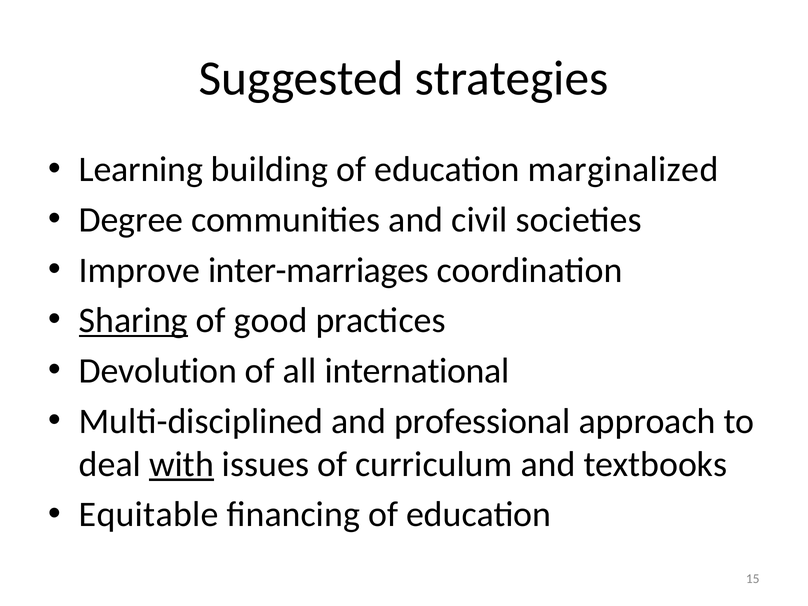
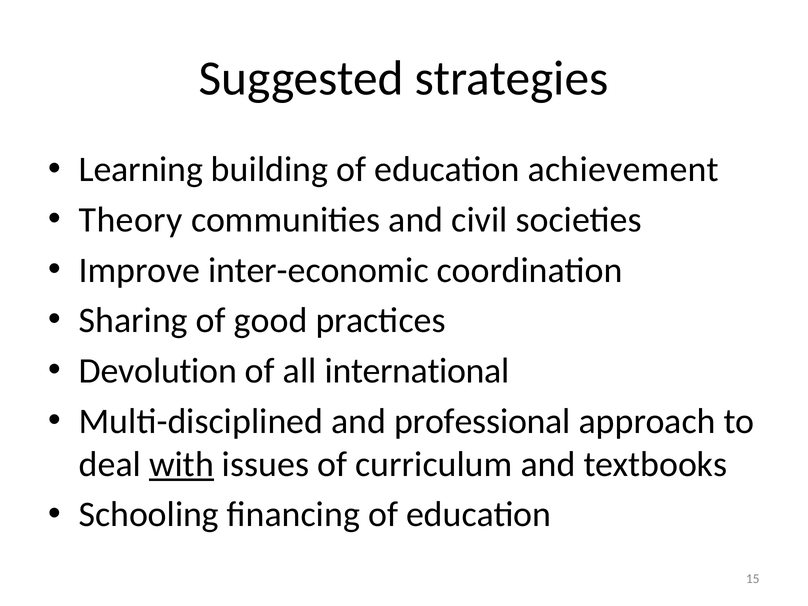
marginalized: marginalized -> achievement
Degree: Degree -> Theory
inter-marriages: inter-marriages -> inter-economic
Sharing underline: present -> none
Equitable: Equitable -> Schooling
